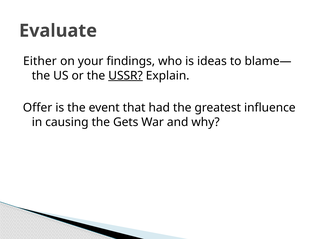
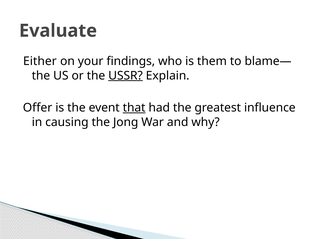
ideas: ideas -> them
that underline: none -> present
Gets: Gets -> Jong
